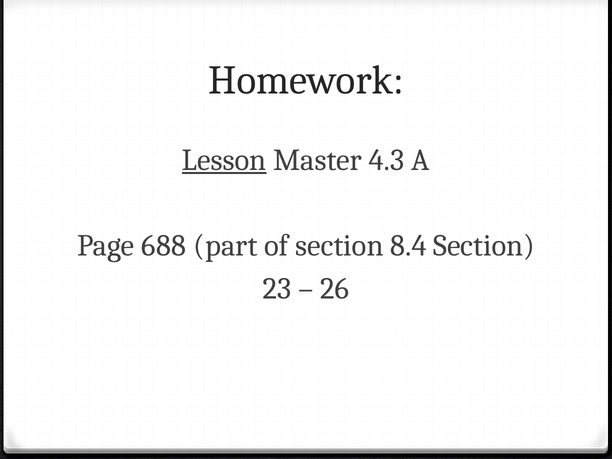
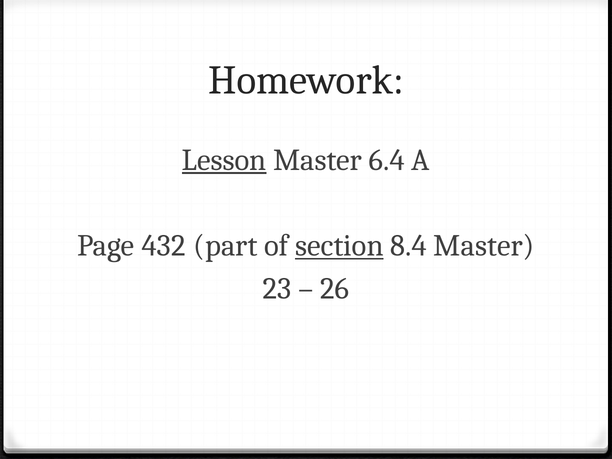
4.3: 4.3 -> 6.4
688: 688 -> 432
section at (339, 246) underline: none -> present
8.4 Section: Section -> Master
